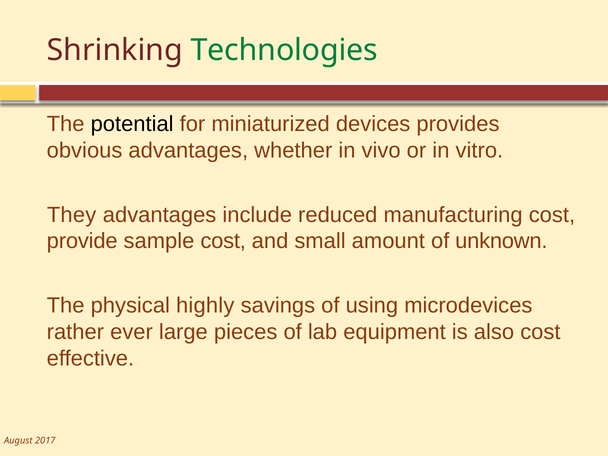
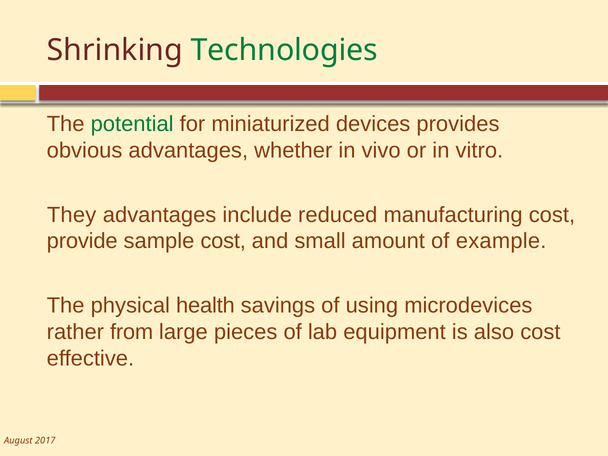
potential colour: black -> green
unknown: unknown -> example
highly: highly -> health
ever: ever -> from
